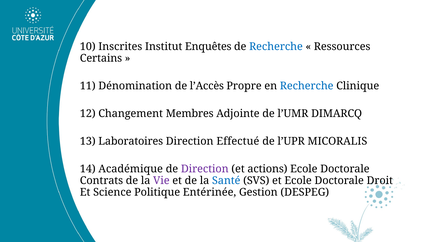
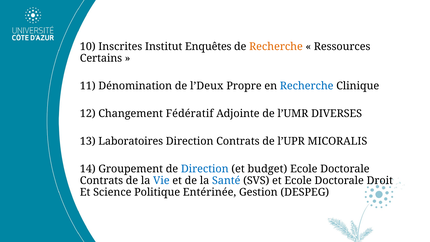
Recherche at (276, 47) colour: blue -> orange
l’Accès: l’Accès -> l’Deux
Membres: Membres -> Fédératif
DIMARCQ: DIMARCQ -> DIVERSES
Direction Effectué: Effectué -> Contrats
Académique: Académique -> Groupement
Direction at (205, 169) colour: purple -> blue
actions: actions -> budget
Vie colour: purple -> blue
